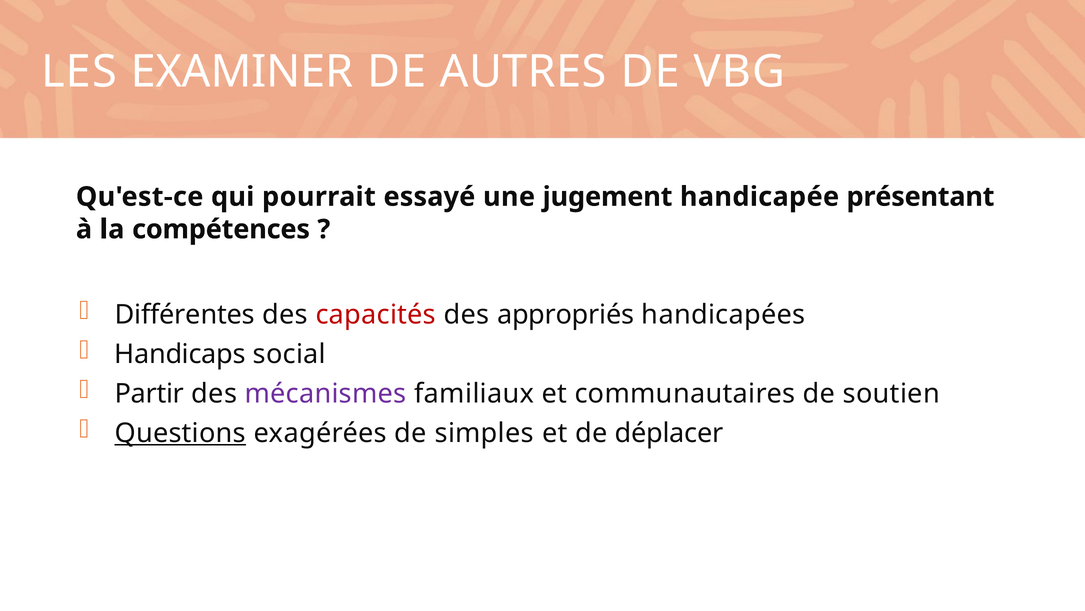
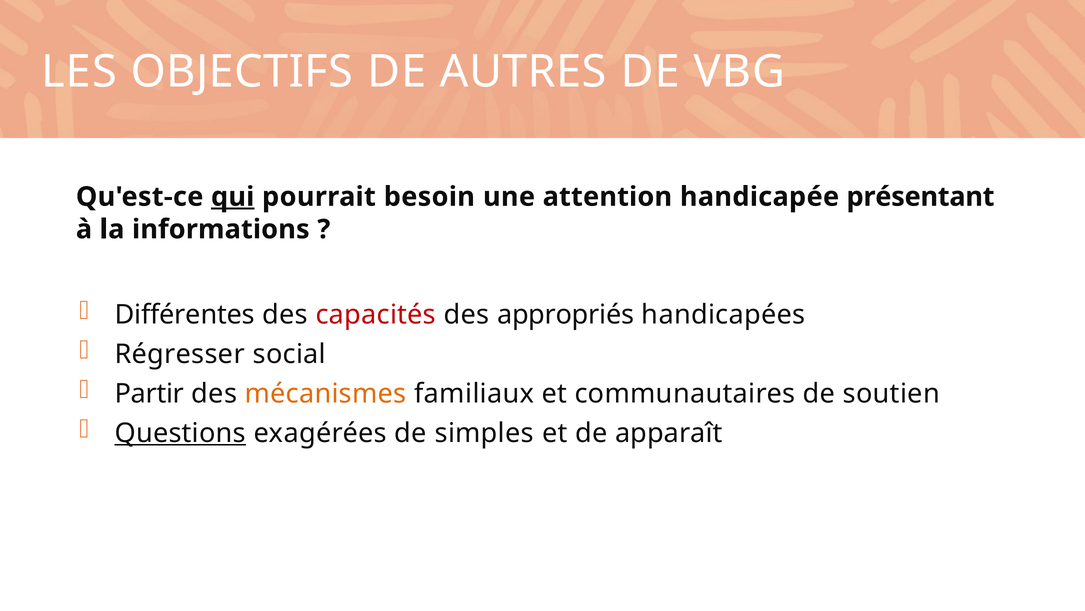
EXAMINER: EXAMINER -> OBJECTIFS
qui underline: none -> present
essayé: essayé -> besoin
jugement: jugement -> attention
compétences: compétences -> informations
Handicaps: Handicaps -> Régresser
mécanismes colour: purple -> orange
déplacer: déplacer -> apparaît
